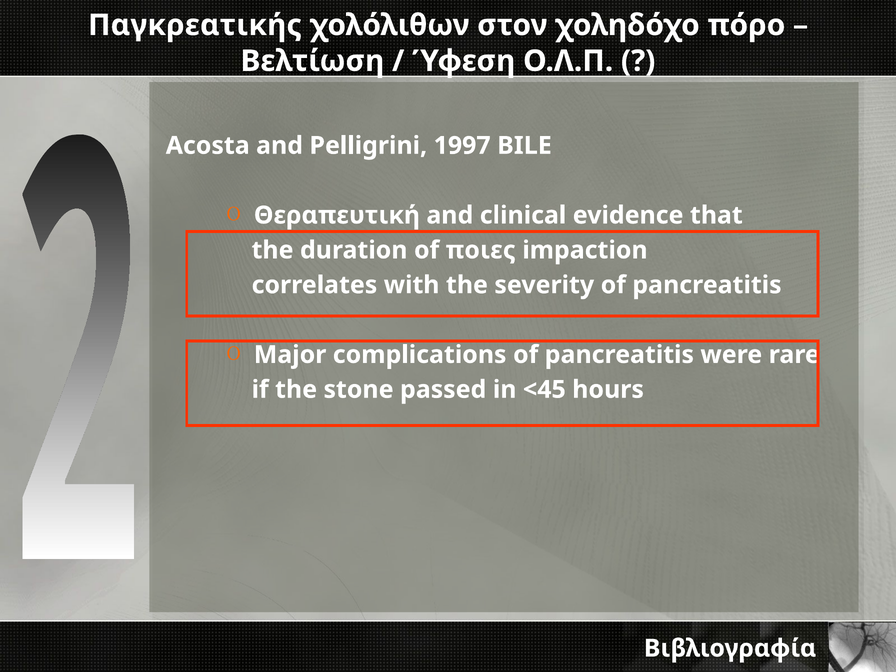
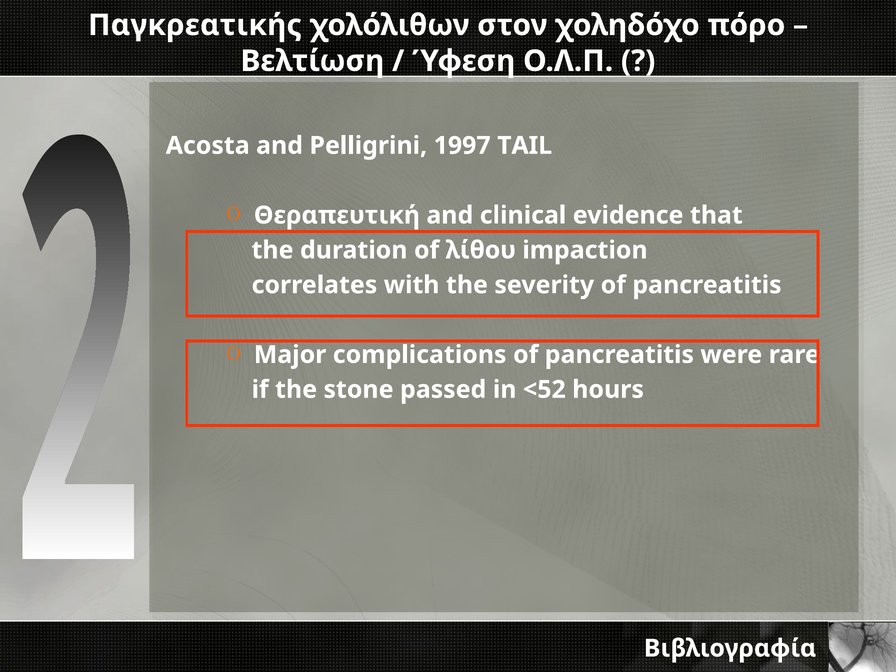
BILE: BILE -> TAIL
ποιες: ποιες -> λίθου
<45: <45 -> <52
